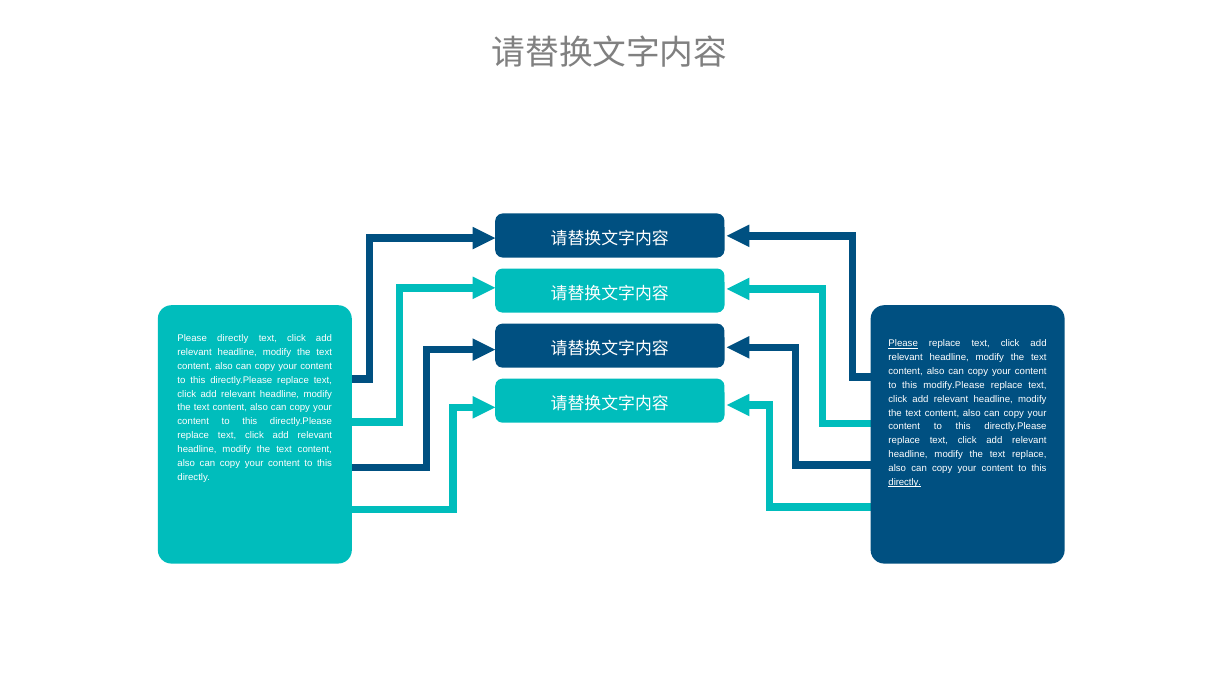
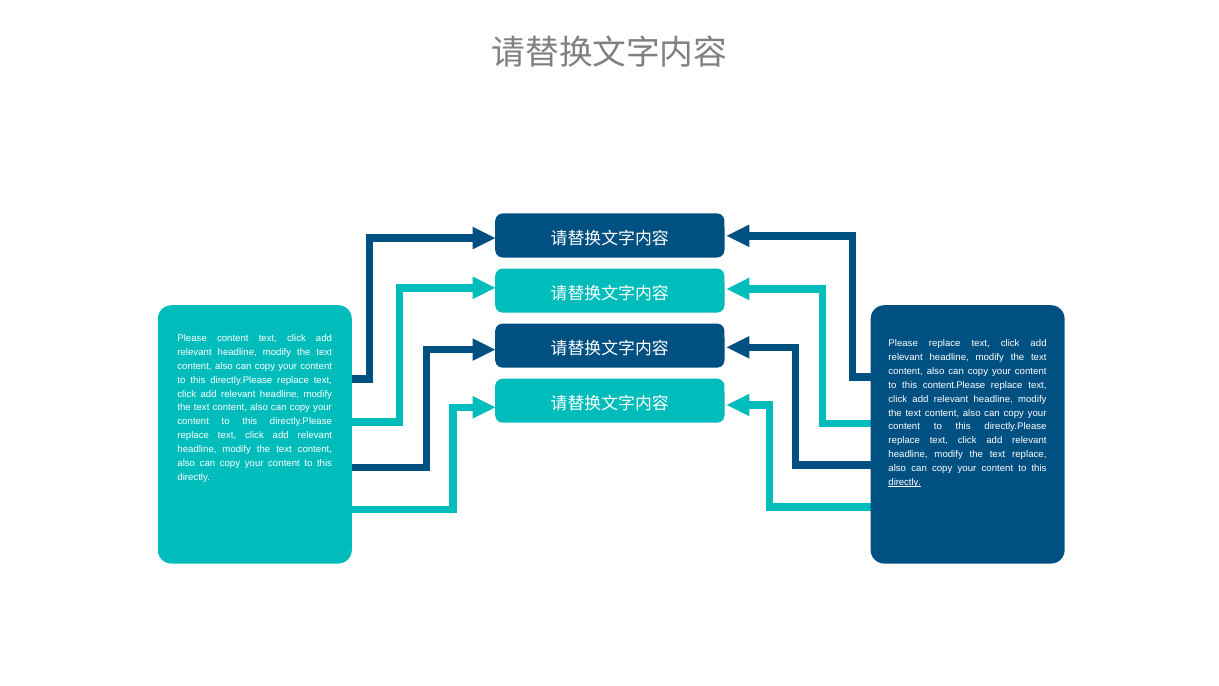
Please directly: directly -> content
Please at (903, 344) underline: present -> none
modify.Please: modify.Please -> content.Please
